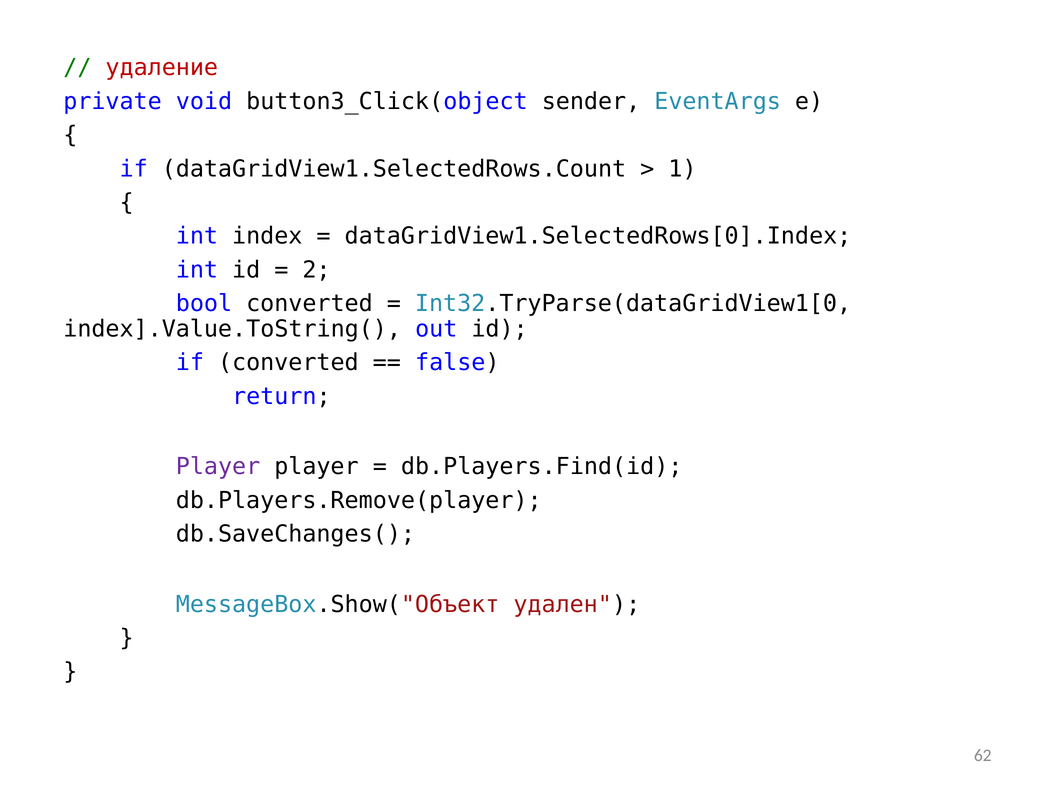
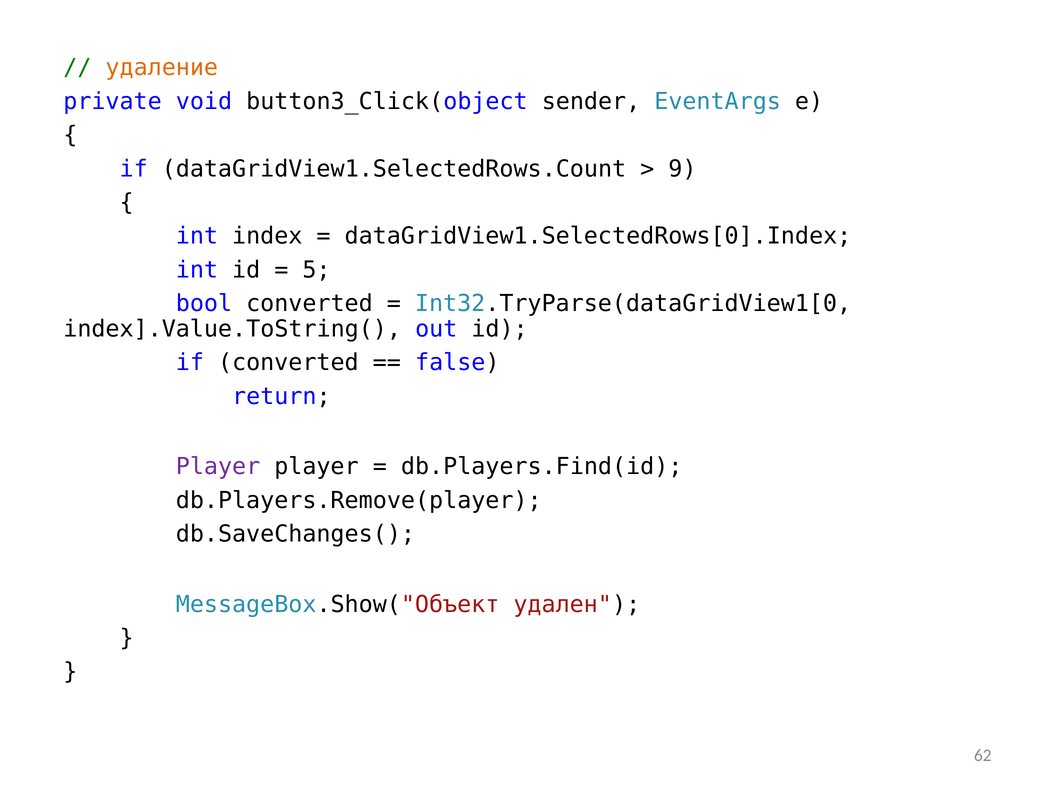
удаление colour: red -> orange
1: 1 -> 9
2: 2 -> 5
